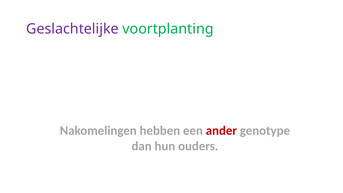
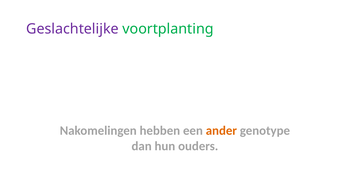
ander colour: red -> orange
